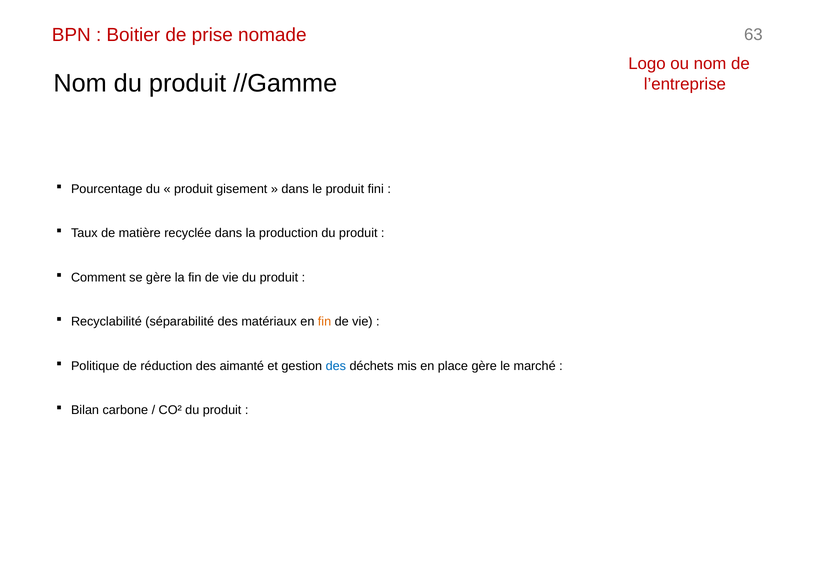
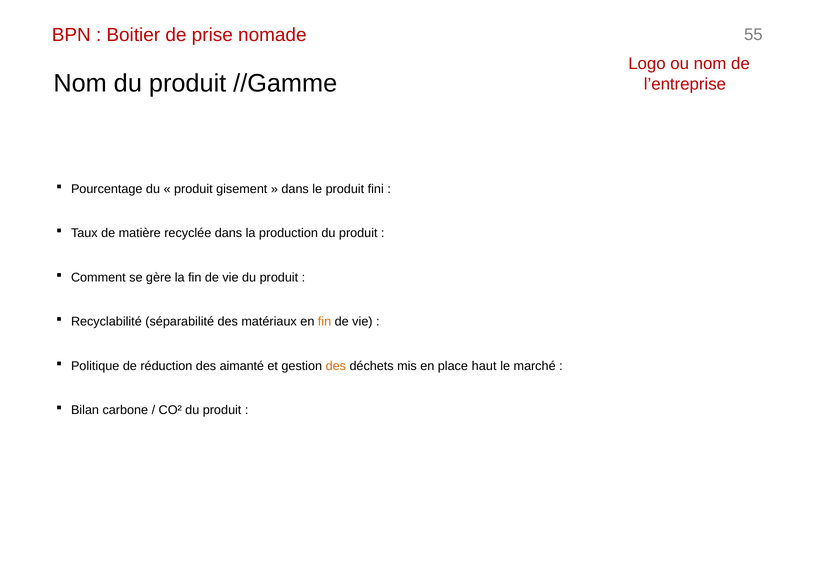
63: 63 -> 55
des at (336, 366) colour: blue -> orange
place gère: gère -> haut
